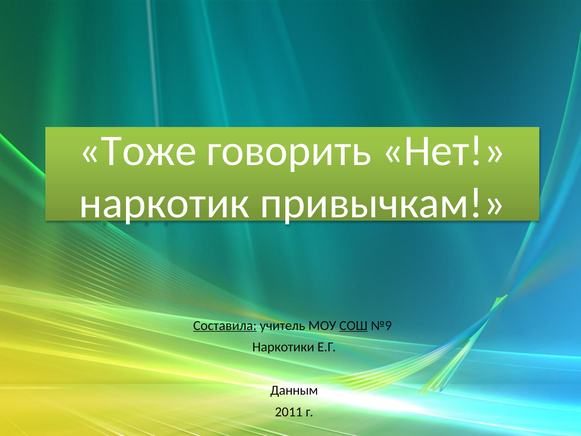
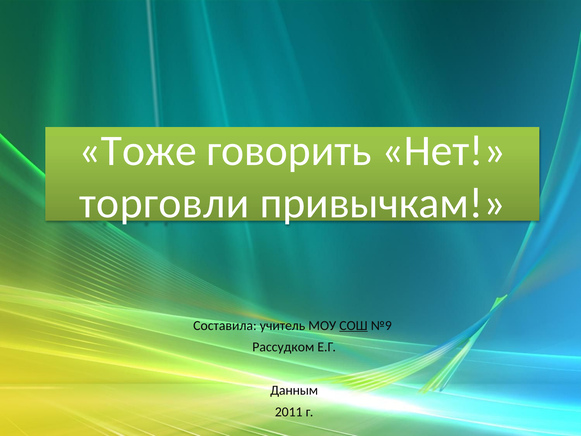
наркотик: наркотик -> торговли
Составила underline: present -> none
Наркотики: Наркотики -> Рассудком
